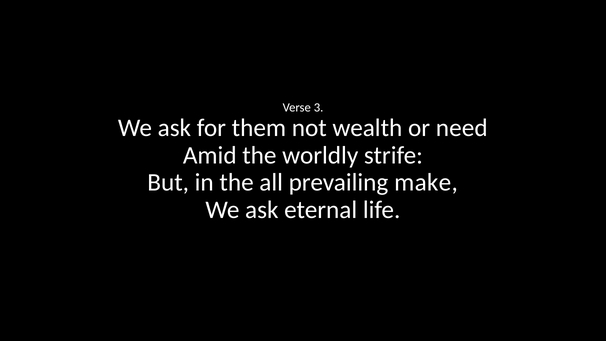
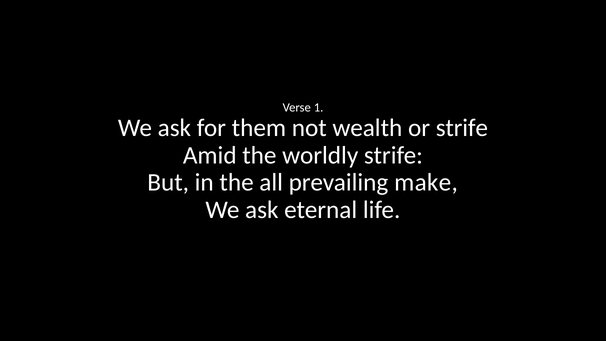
3: 3 -> 1
or need: need -> strife
